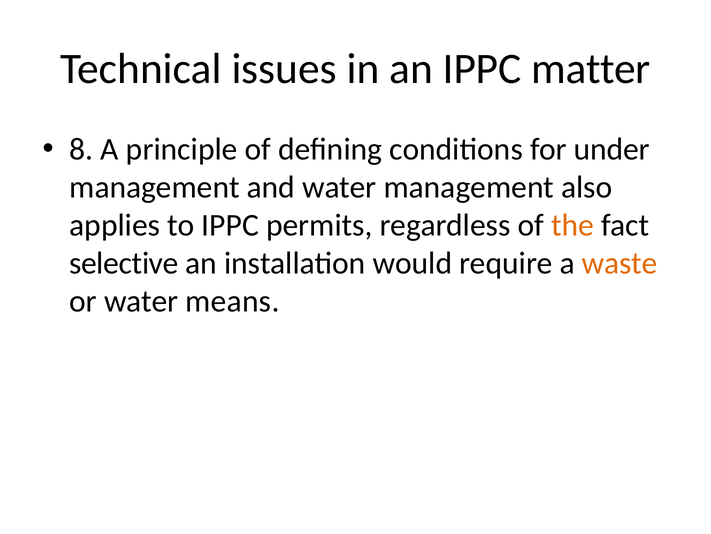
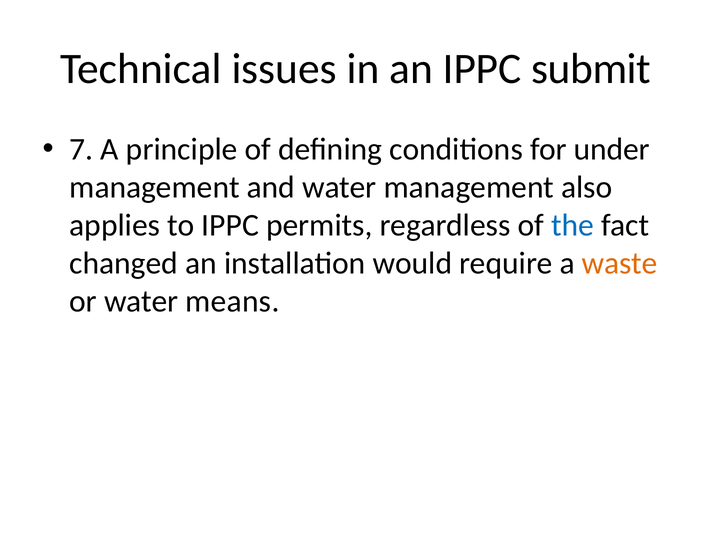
matter: matter -> submit
8: 8 -> 7
the colour: orange -> blue
selective: selective -> changed
